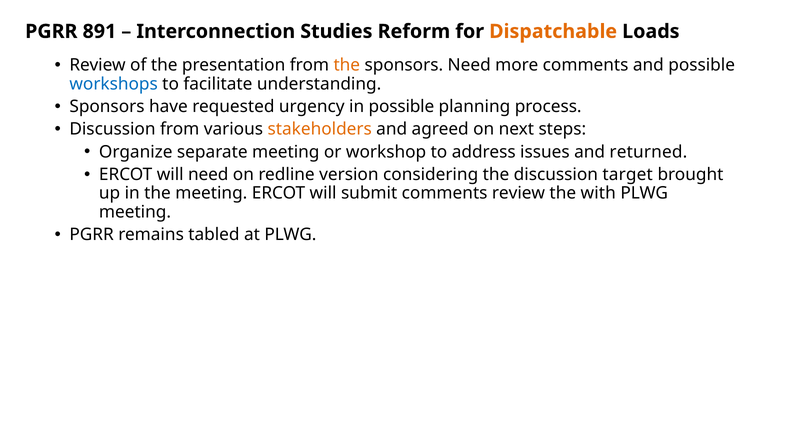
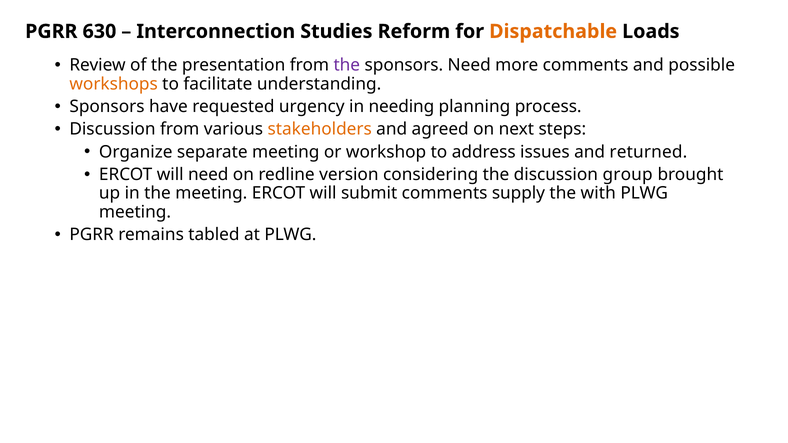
891: 891 -> 630
the at (347, 65) colour: orange -> purple
workshops colour: blue -> orange
in possible: possible -> needing
target: target -> group
comments review: review -> supply
